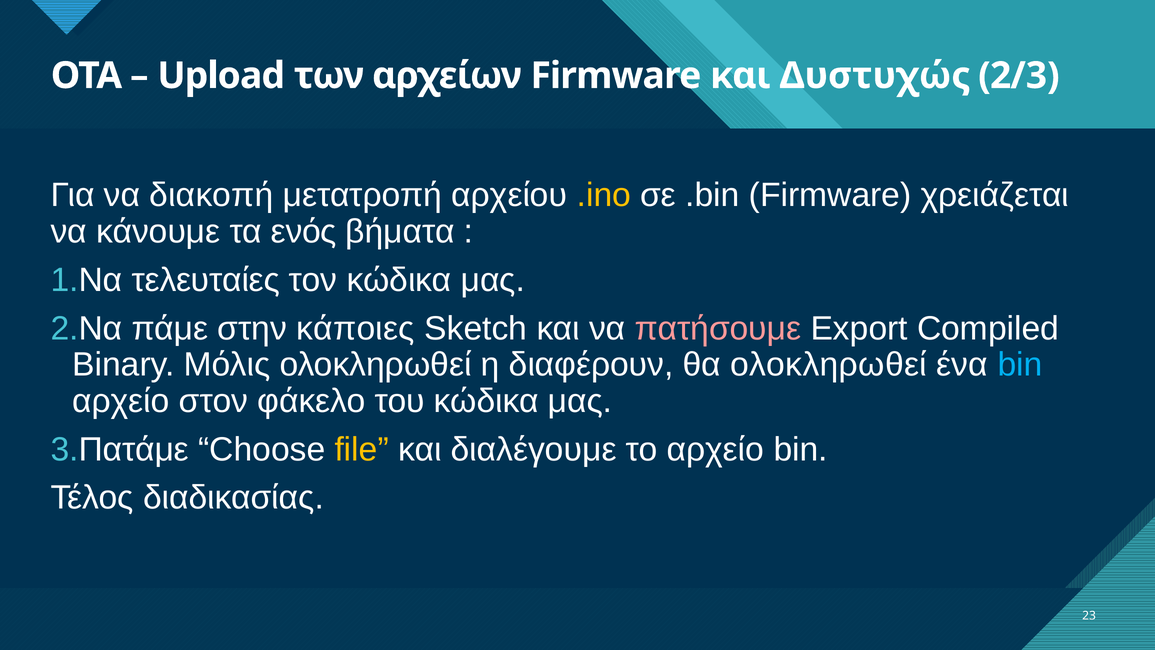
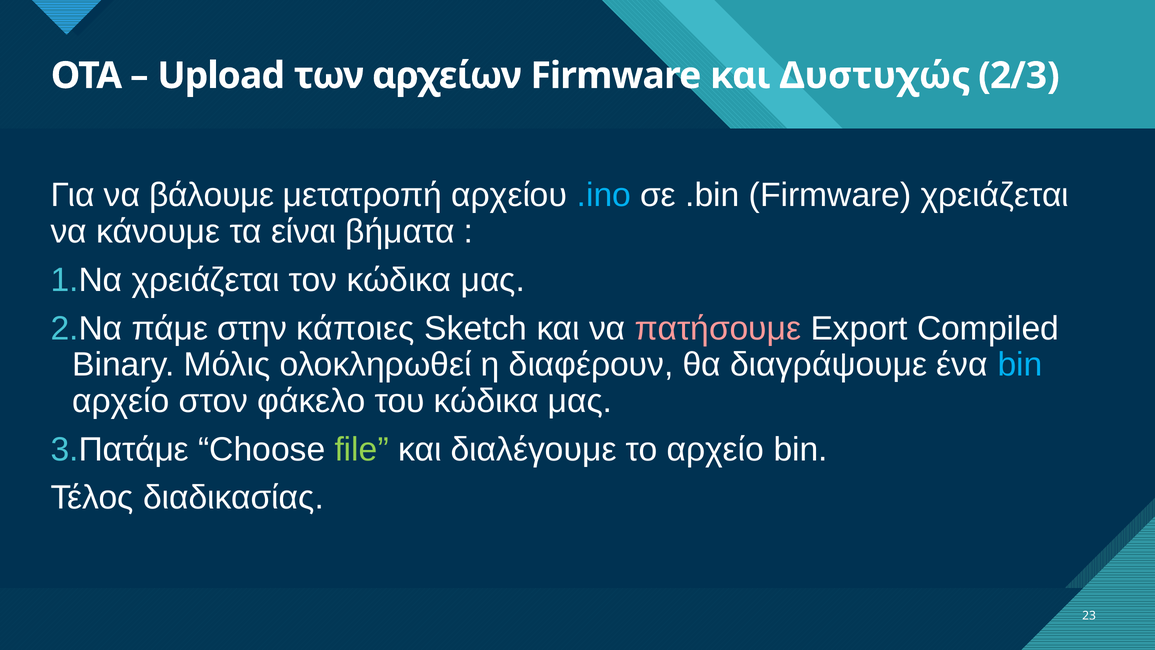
διακοπή: διακοπή -> βάλουμε
.ino colour: yellow -> light blue
ενός: ενός -> είναι
τελευταίες at (206, 280): τελευταίες -> χρειάζεται
θα ολοκληρωθεί: ολοκληρωθεί -> διαγράψουμε
file colour: yellow -> light green
